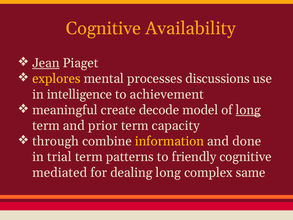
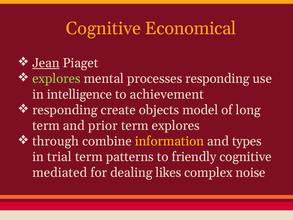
Availability: Availability -> Economical
explores at (56, 79) colour: yellow -> light green
processes discussions: discussions -> responding
meaningful at (65, 110): meaningful -> responding
decode: decode -> objects
long at (248, 110) underline: present -> none
term capacity: capacity -> explores
done: done -> types
dealing long: long -> likes
same: same -> noise
